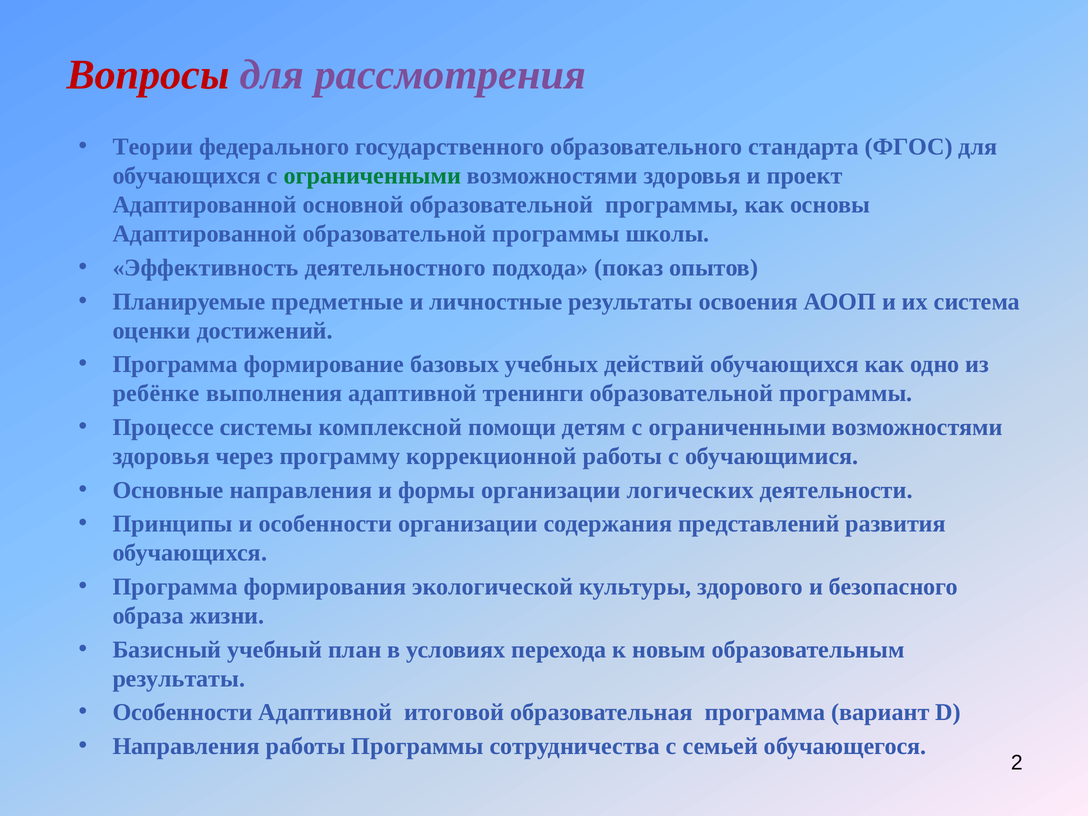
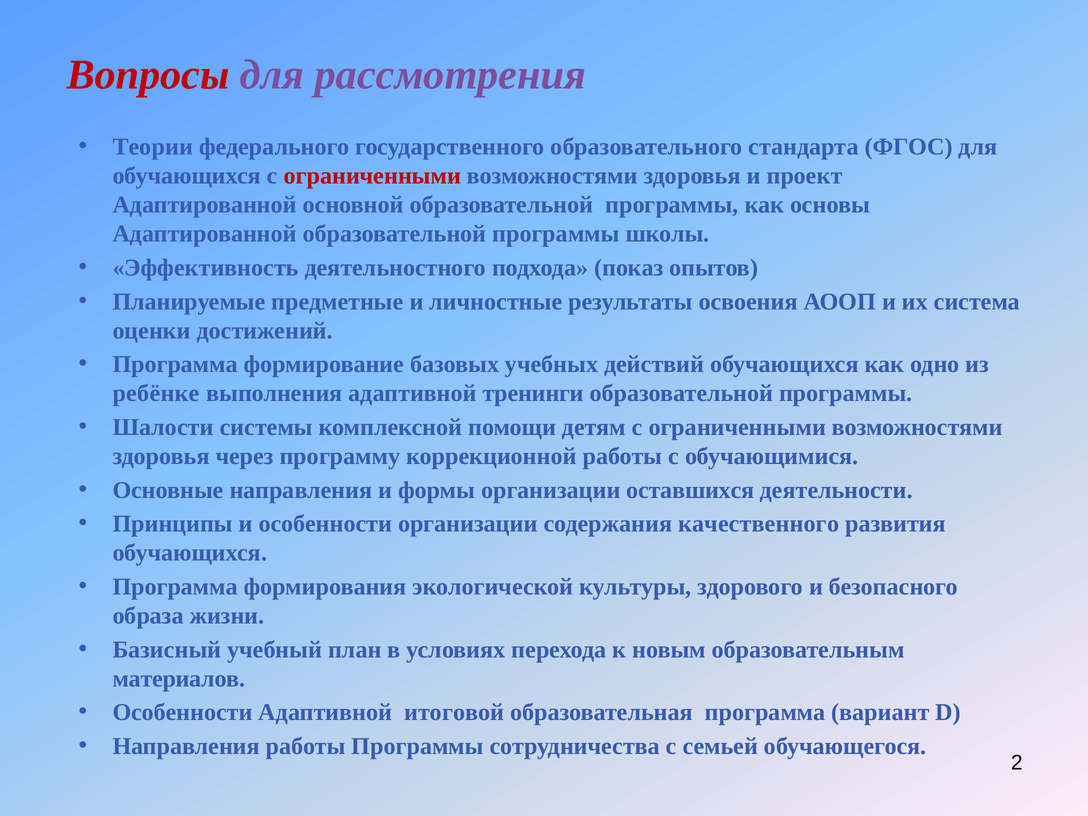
ограниченными at (372, 176) colour: green -> red
Процессе: Процессе -> Шалости
логических: логических -> оставшихся
представлений: представлений -> качественного
результаты at (179, 679): результаты -> материалов
